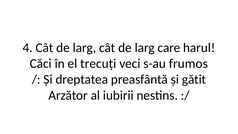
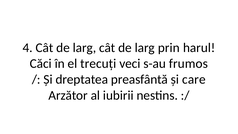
care: care -> prin
gătit: gătit -> care
